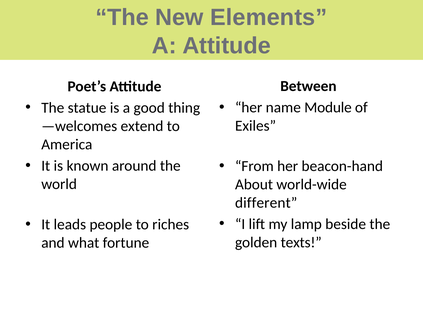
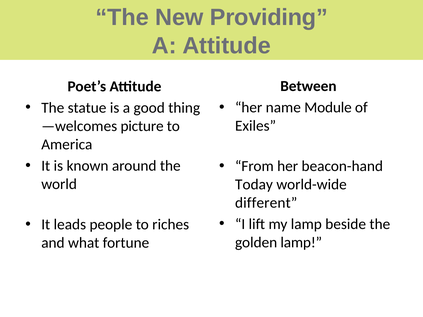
Elements: Elements -> Providing
extend: extend -> picture
About: About -> Today
golden texts: texts -> lamp
